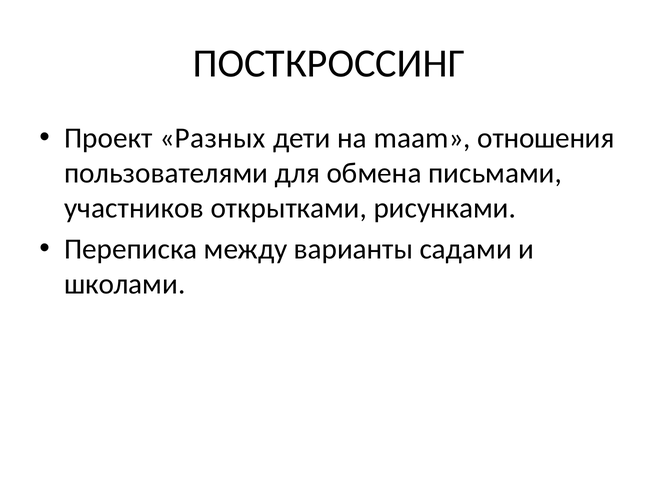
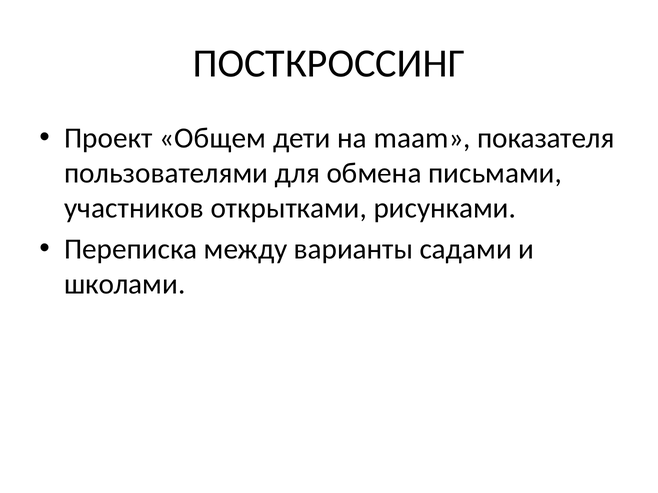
Разных: Разных -> Общем
отношения: отношения -> показателя
